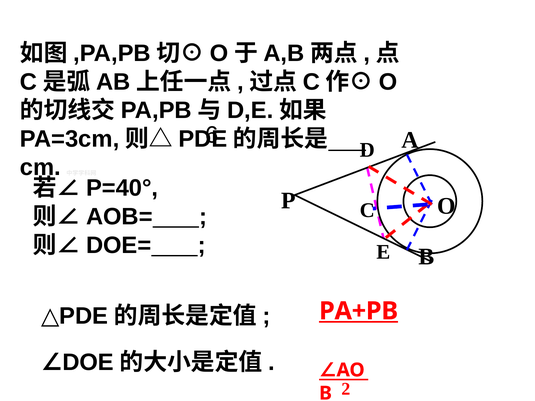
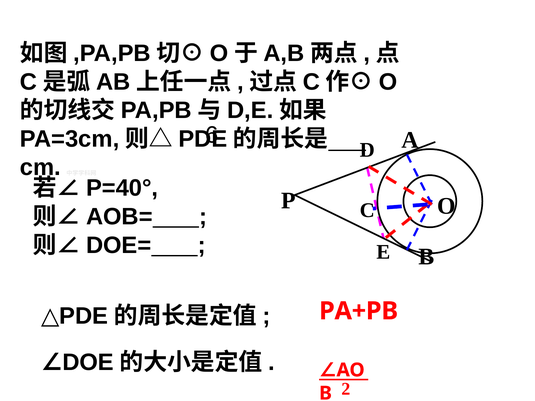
PA+PB underline: present -> none
